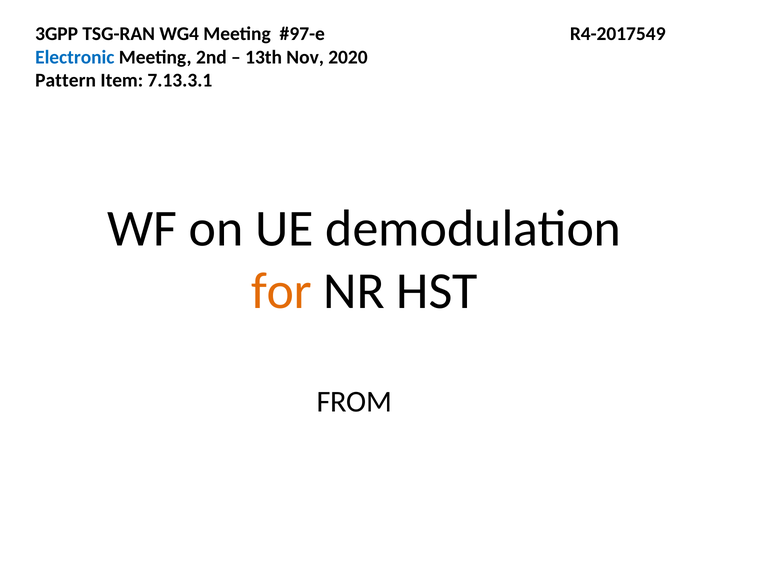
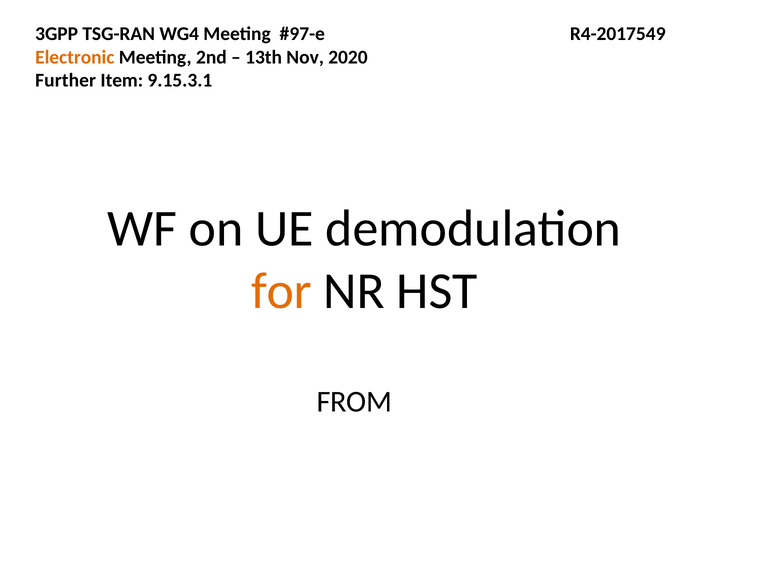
Electronic colour: blue -> orange
Pattern: Pattern -> Further
7.13.3.1: 7.13.3.1 -> 9.15.3.1
